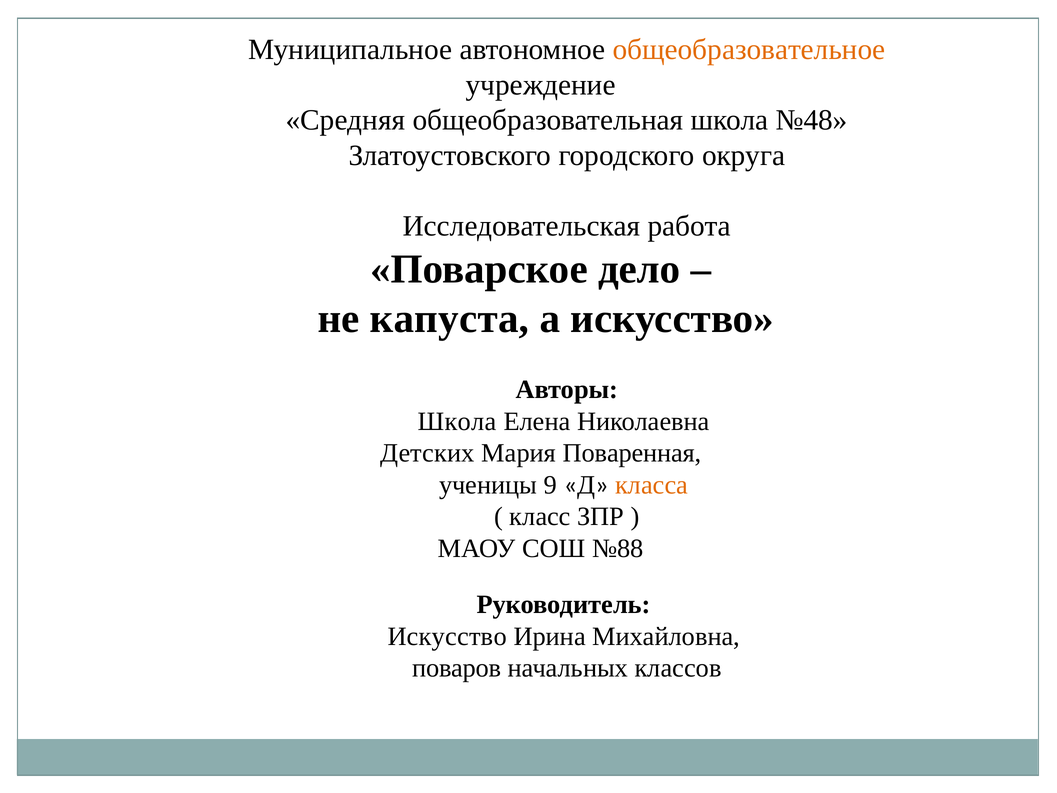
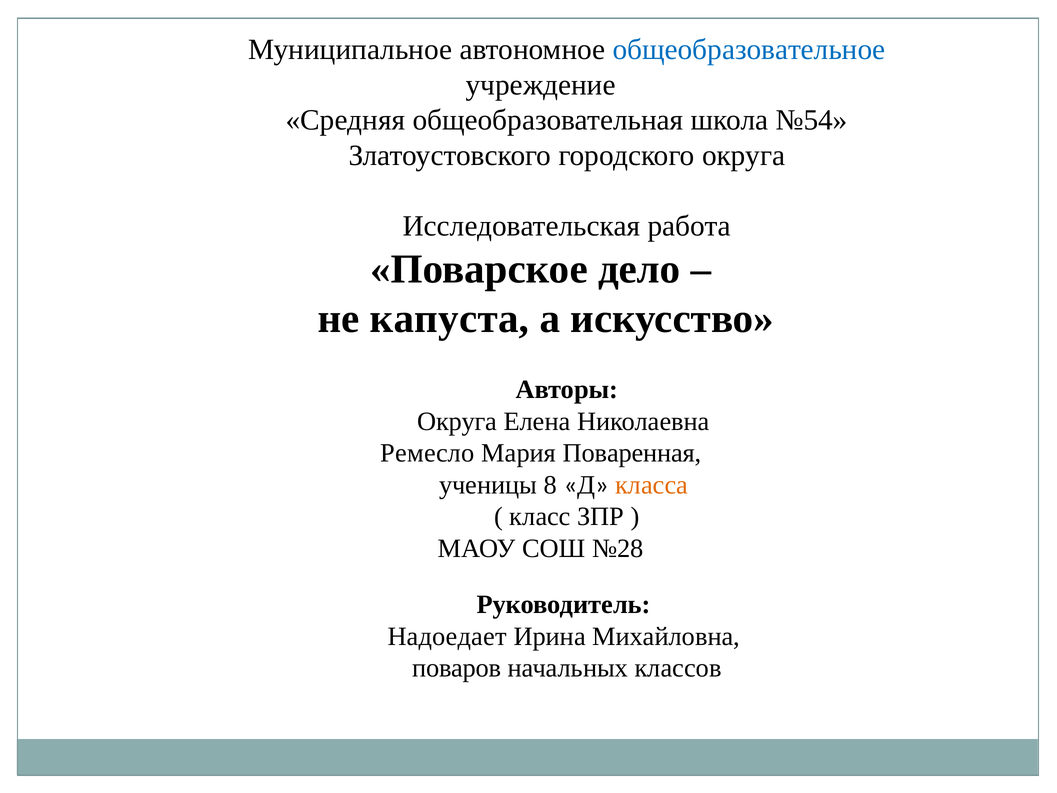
общеобразовательное colour: orange -> blue
№48: №48 -> №54
Школа at (457, 421): Школа -> Округа
Детских: Детских -> Ремесло
9: 9 -> 8
№88: №88 -> №28
Искусство at (447, 636): Искусство -> Надоедает
